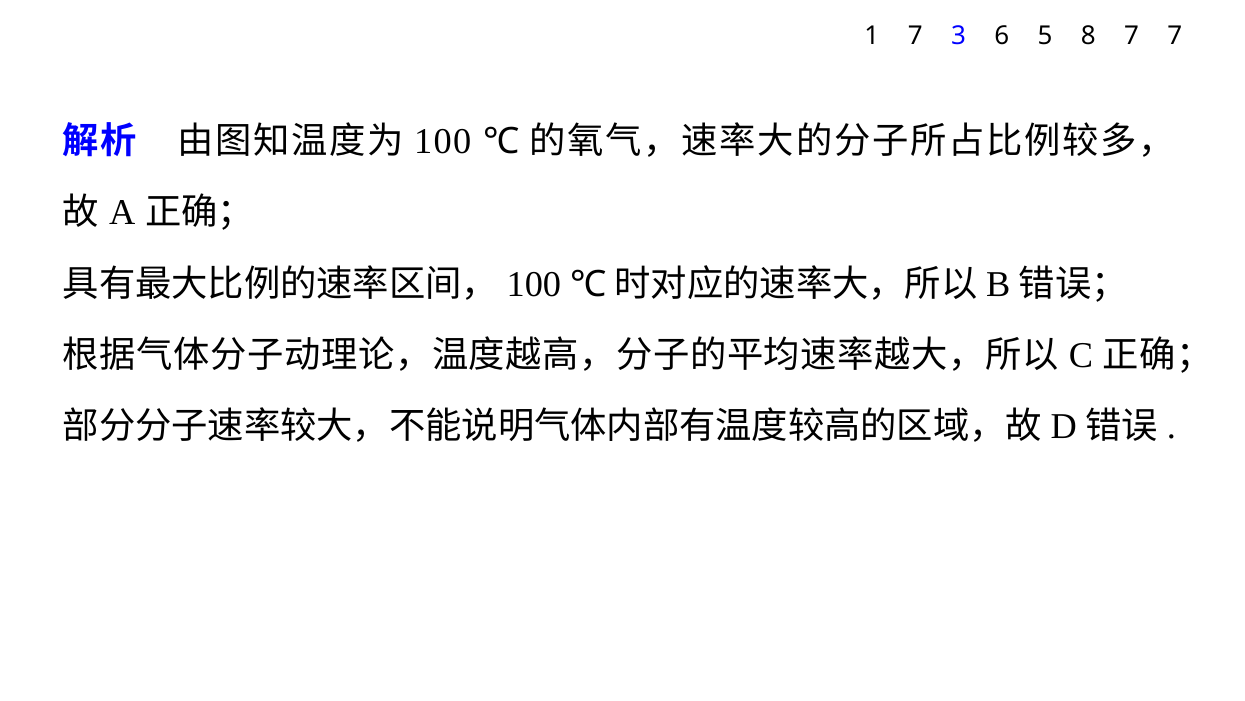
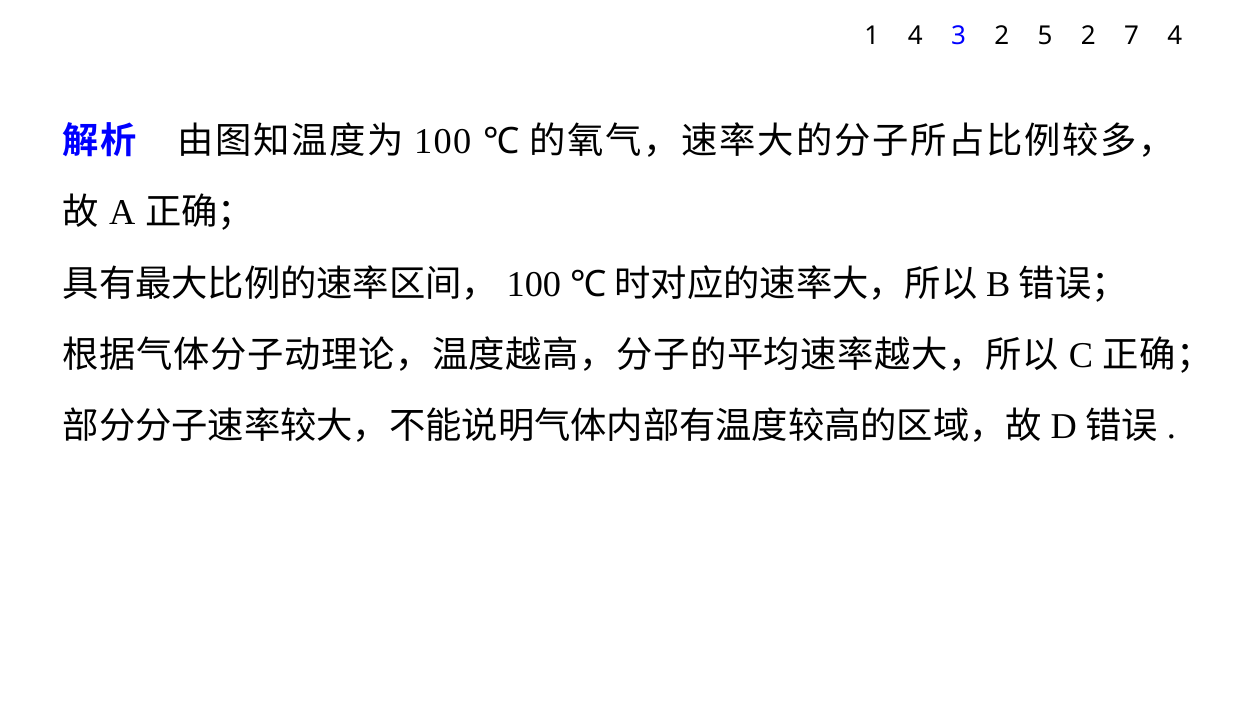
1 7: 7 -> 4
3 6: 6 -> 2
5 8: 8 -> 2
7 7: 7 -> 4
